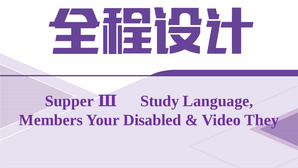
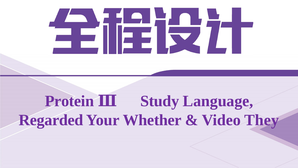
Supper: Supper -> Protein
Members: Members -> Regarded
Disabled: Disabled -> Whether
